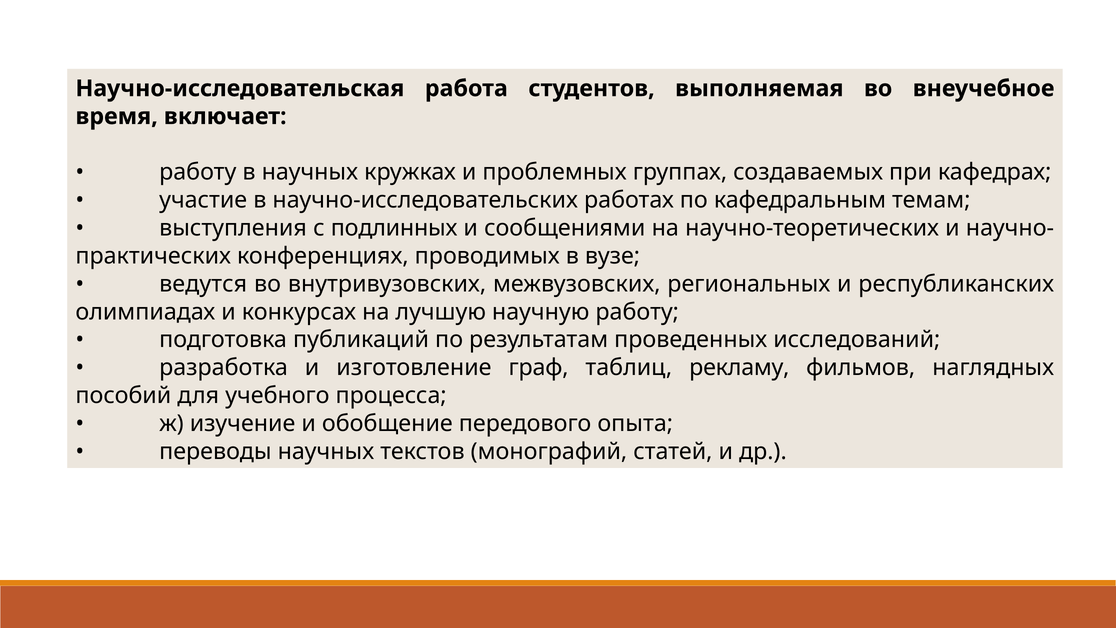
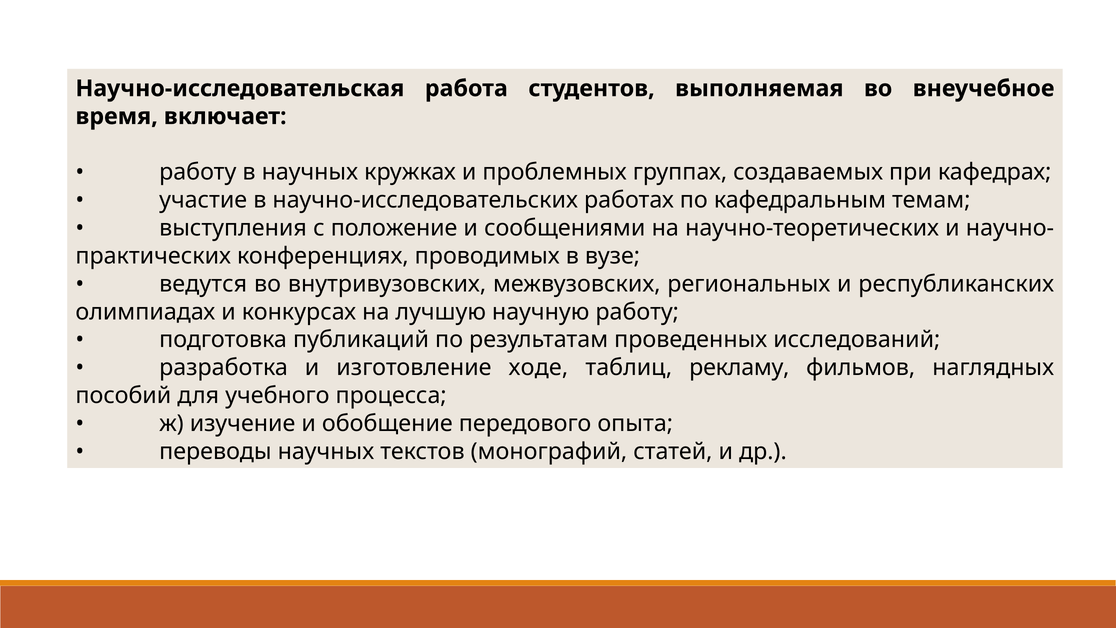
подлинных: подлинных -> положение
граф: граф -> ходе
